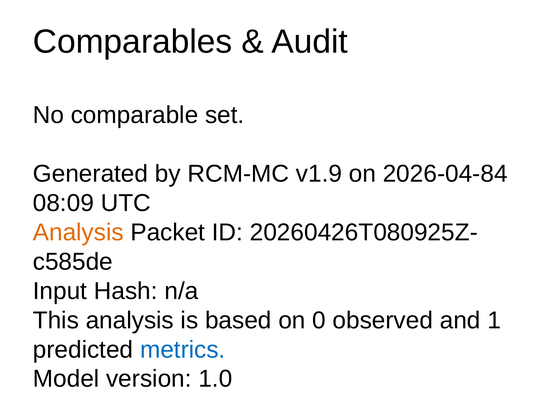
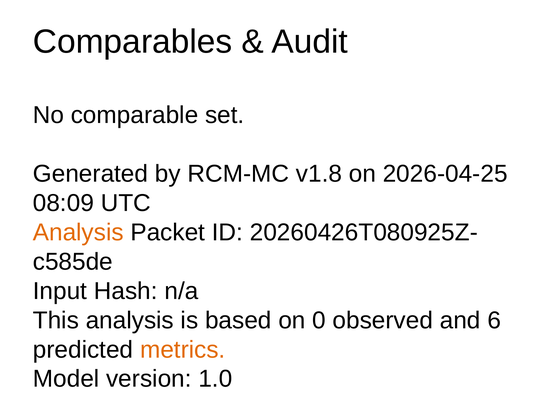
v1.9: v1.9 -> v1.8
2026-04-84: 2026-04-84 -> 2026-04-25
1: 1 -> 6
metrics colour: blue -> orange
